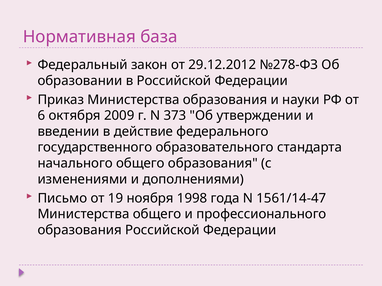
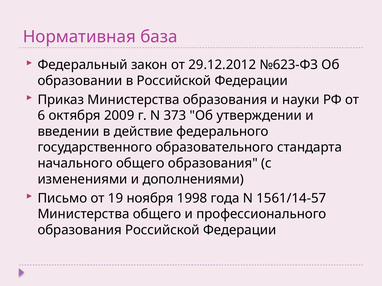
№278-ФЗ: №278-ФЗ -> №623-ФЗ
1561/14-47: 1561/14-47 -> 1561/14-57
